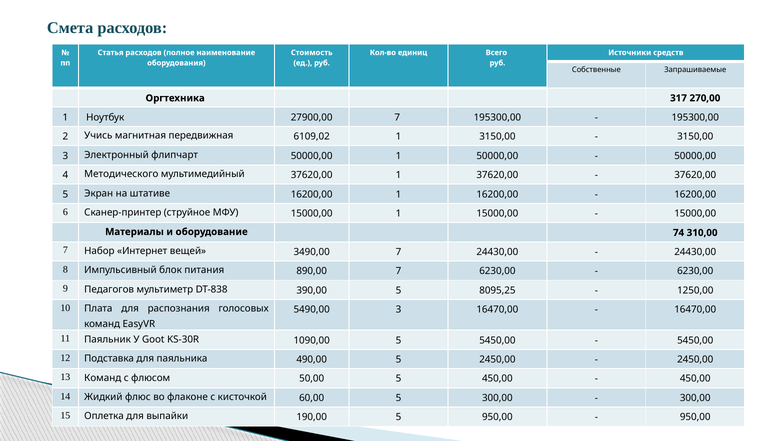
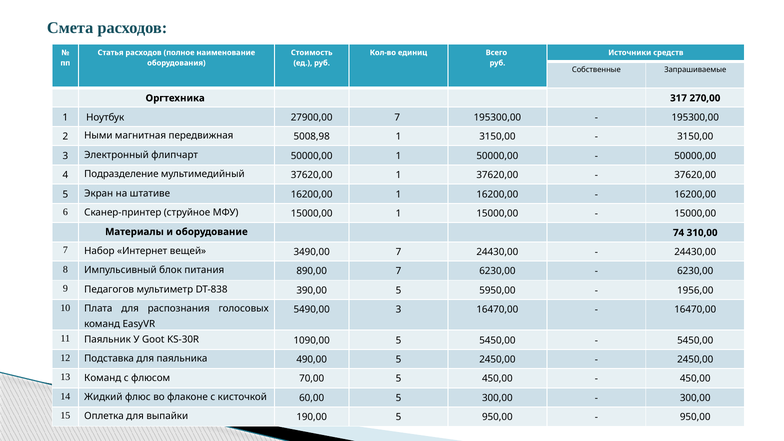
Учись: Учись -> Ными
6109,02: 6109,02 -> 5008,98
Методического: Методического -> Подразделение
8095,25: 8095,25 -> 5950,00
1250,00: 1250,00 -> 1956,00
50,00: 50,00 -> 70,00
